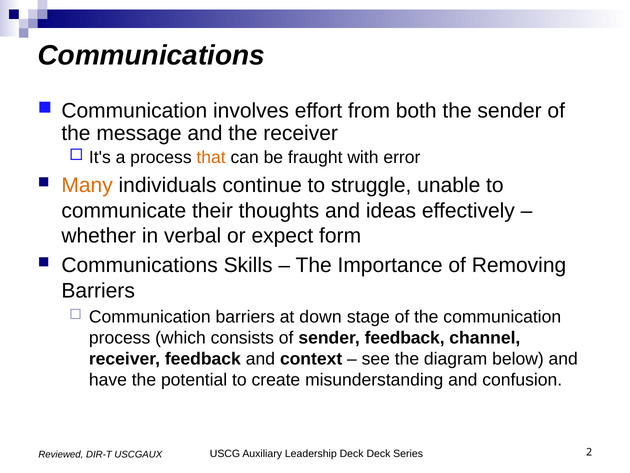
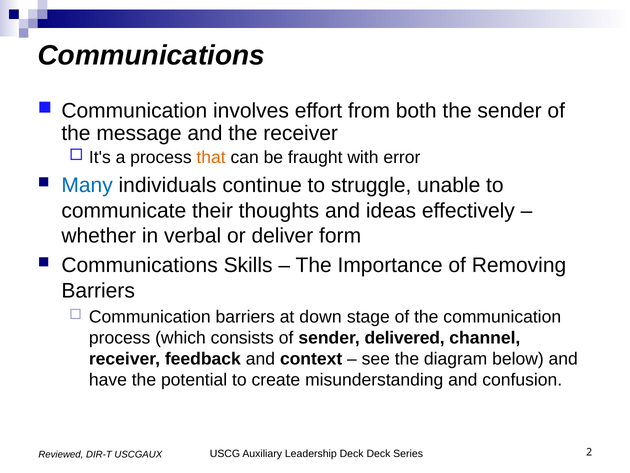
Many colour: orange -> blue
expect: expect -> deliver
sender feedback: feedback -> delivered
